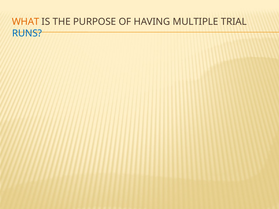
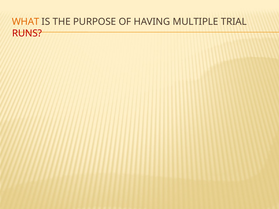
RUNS colour: blue -> red
